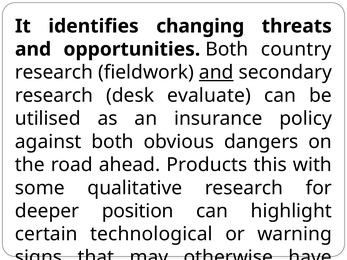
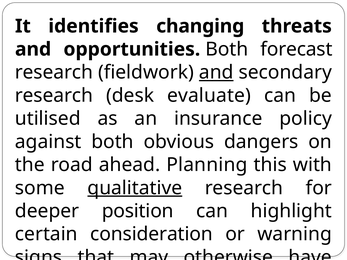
country: country -> forecast
Products: Products -> Planning
qualitative underline: none -> present
technological: technological -> consideration
